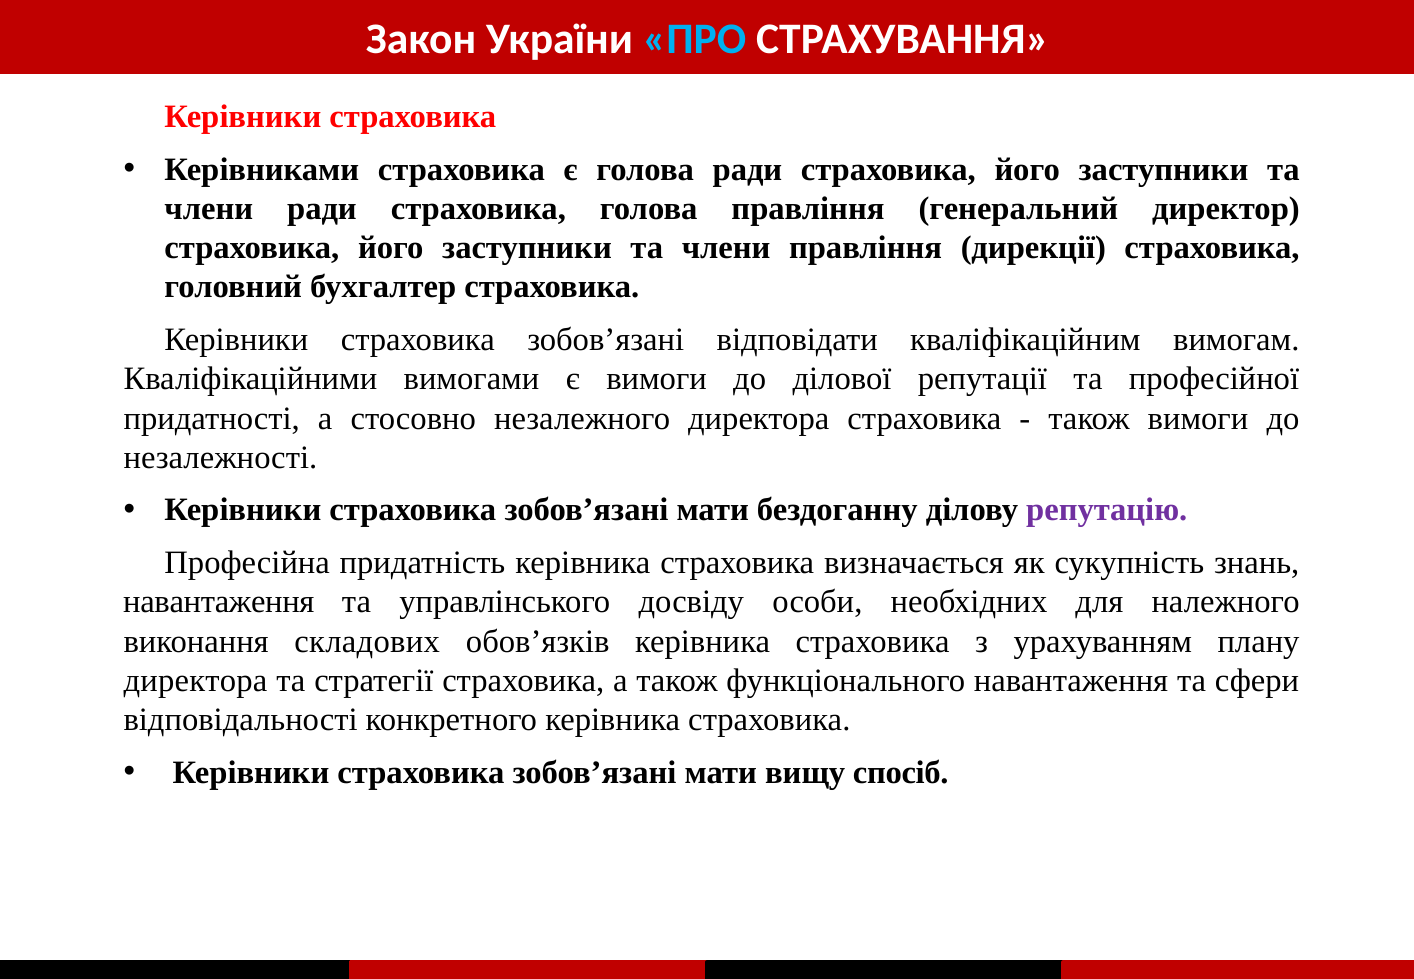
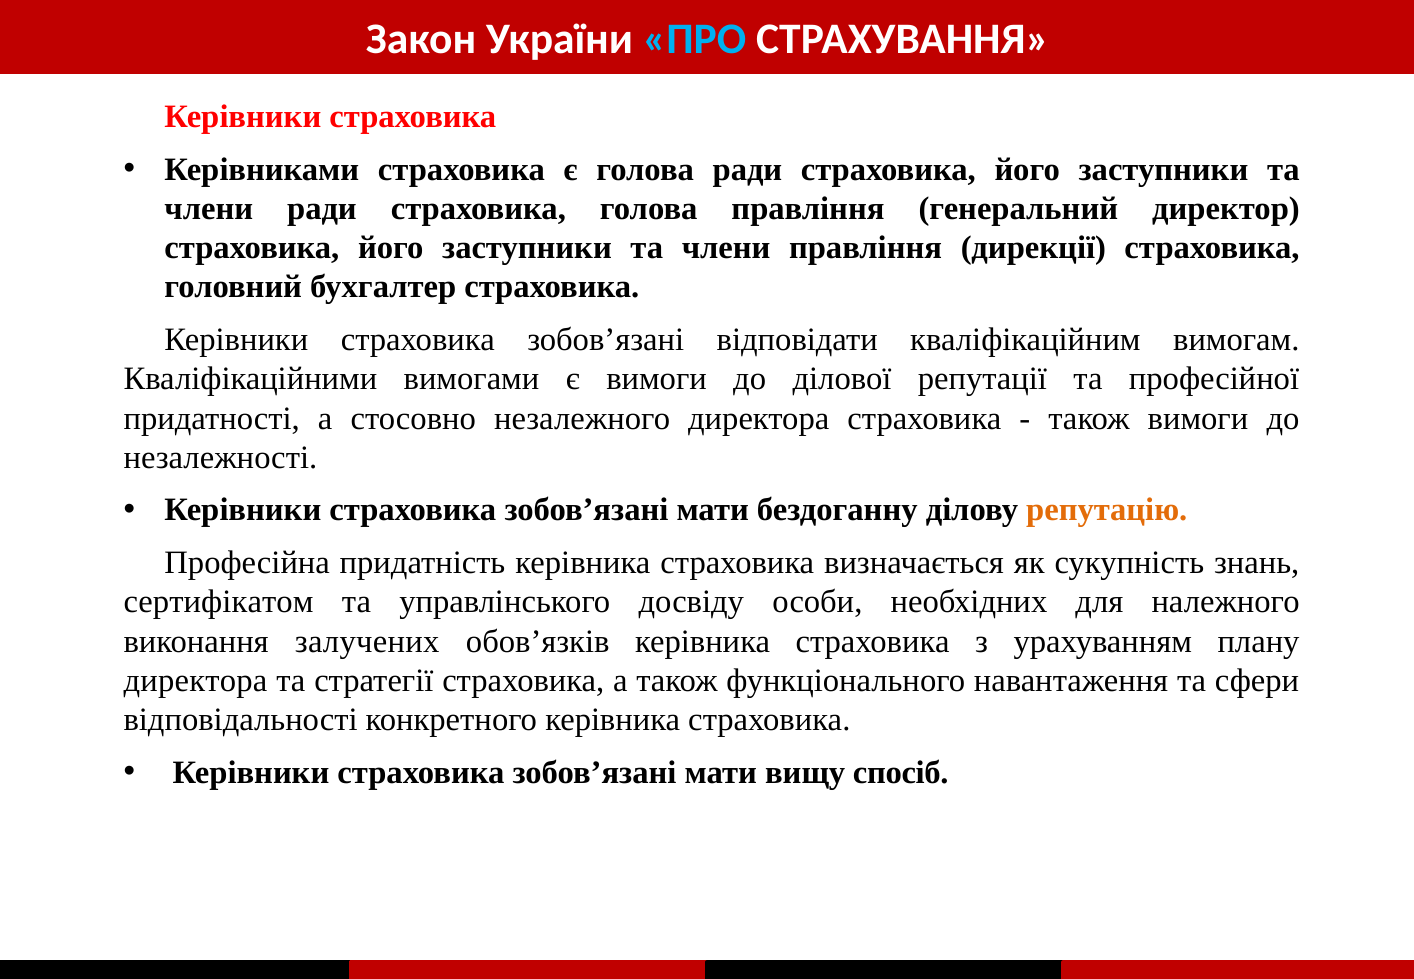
репутацію colour: purple -> orange
навантаження at (219, 602): навантаження -> сертифікатом
складових: складових -> залучених
